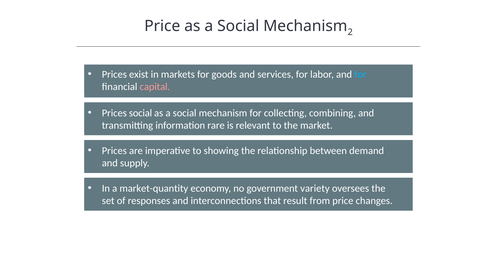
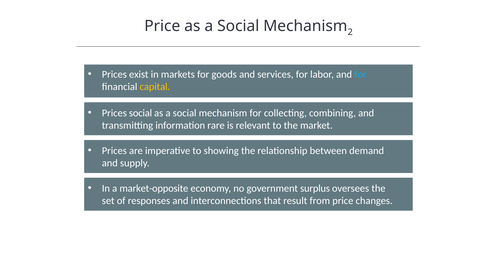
capital colour: pink -> yellow
market-quantity: market-quantity -> market-opposite
variety: variety -> surplus
